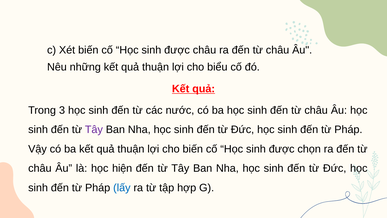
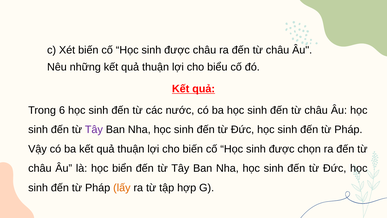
3: 3 -> 6
hiện: hiện -> biển
lấy colour: blue -> orange
